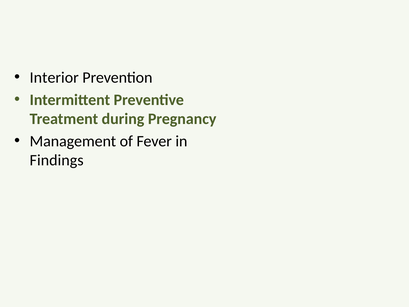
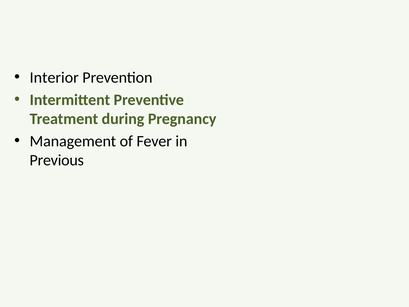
Findings: Findings -> Previous
